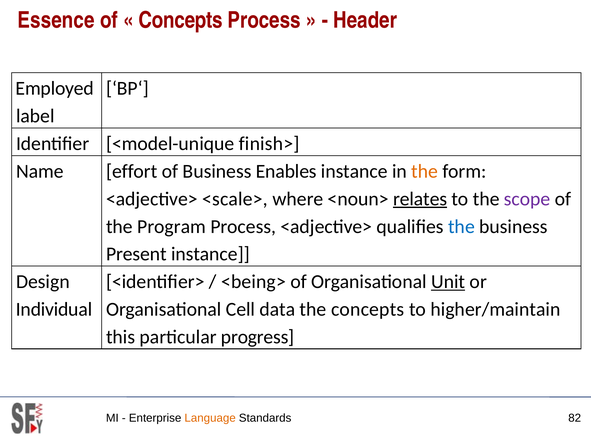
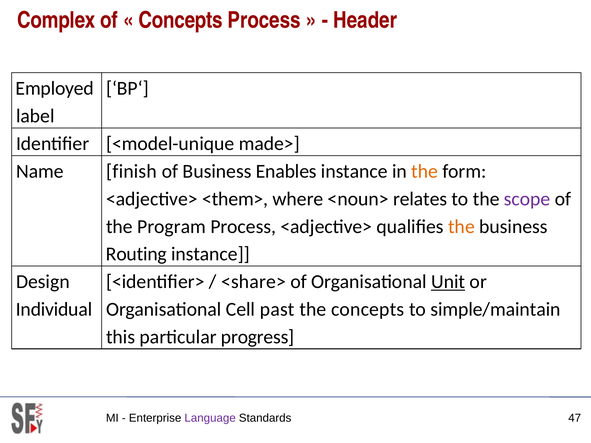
Essence: Essence -> Complex
finish>: finish> -> made>
effort: effort -> finish
<scale>: <scale> -> <them>
relates underline: present -> none
the at (461, 227) colour: blue -> orange
Present: Present -> Routing
<being>: <being> -> <share>
data: data -> past
higher/maintain: higher/maintain -> simple/maintain
Language colour: orange -> purple
82: 82 -> 47
